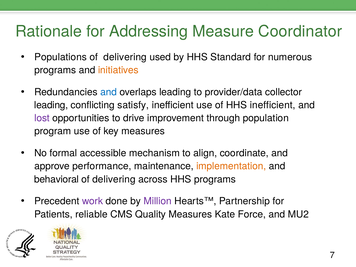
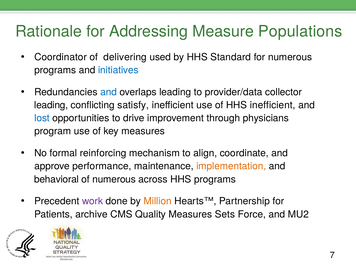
Coordinator: Coordinator -> Populations
Populations: Populations -> Coordinator
initiatives colour: orange -> blue
lost colour: purple -> blue
population: population -> physicians
accessible: accessible -> reinforcing
delivering at (114, 179): delivering -> numerous
Million colour: purple -> orange
reliable: reliable -> archive
Kate: Kate -> Sets
